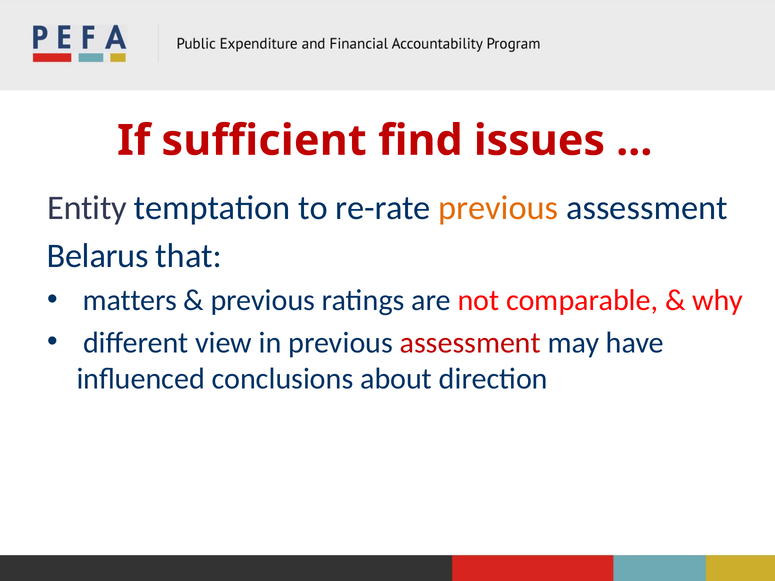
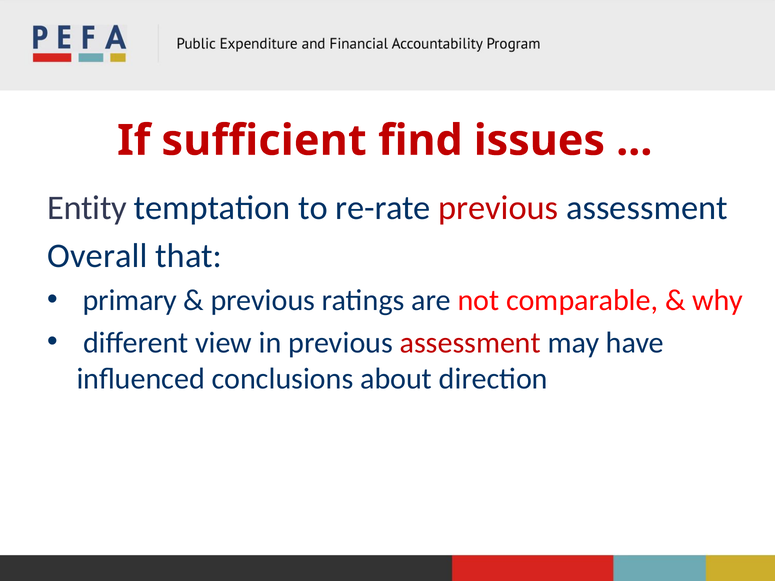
previous at (498, 208) colour: orange -> red
Belarus: Belarus -> Overall
matters: matters -> primary
